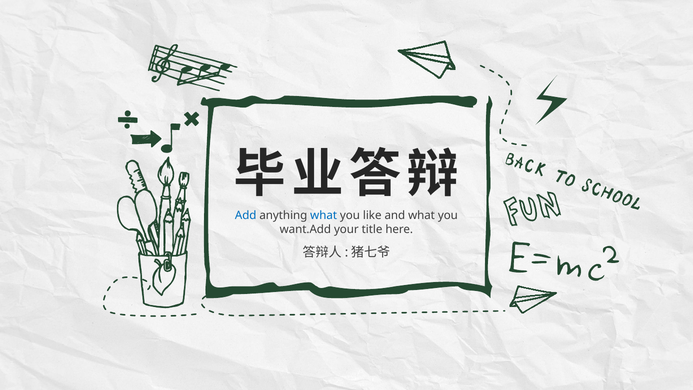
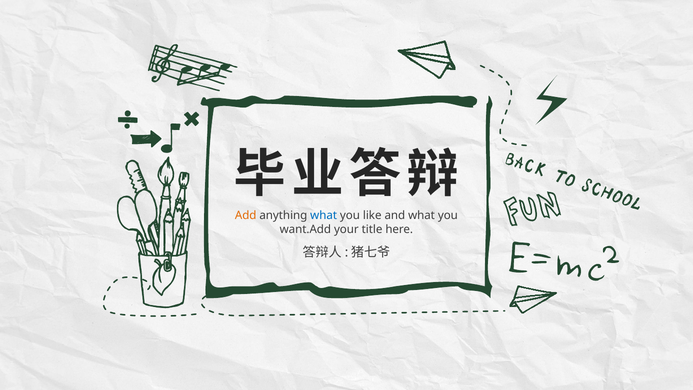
Add colour: blue -> orange
